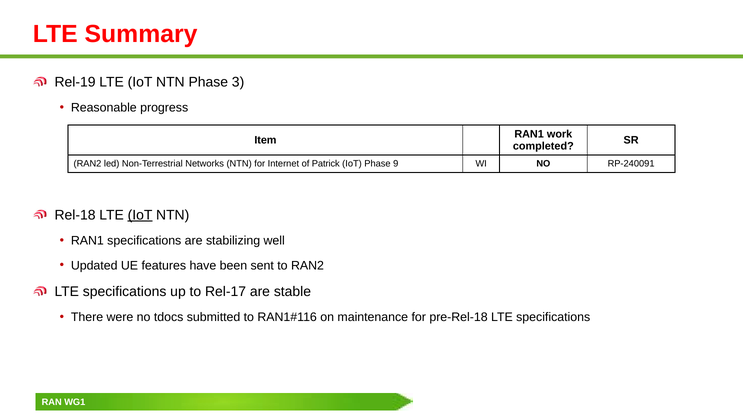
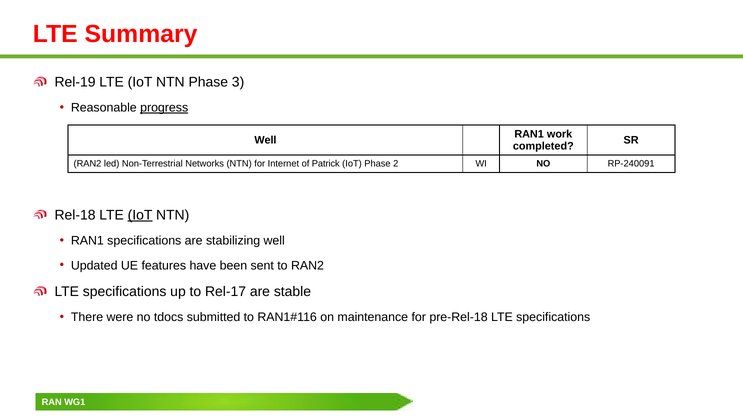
progress underline: none -> present
Item at (265, 140): Item -> Well
9: 9 -> 2
